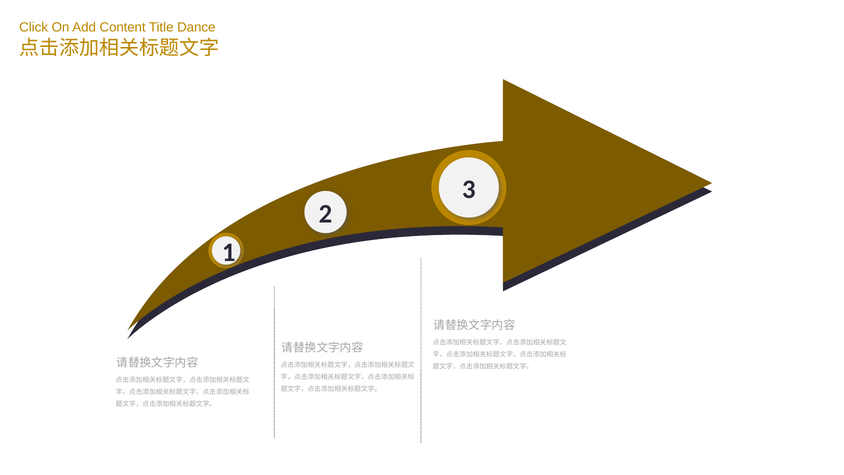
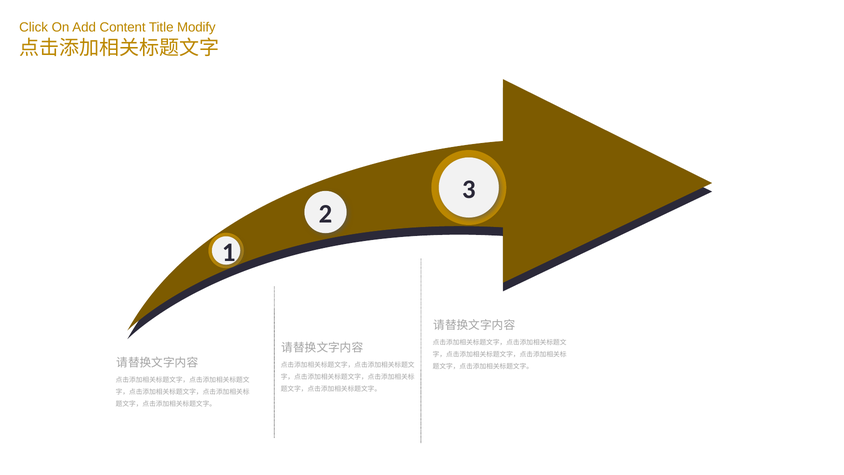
Dance: Dance -> Modify
